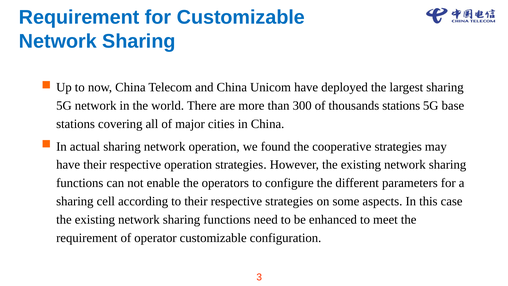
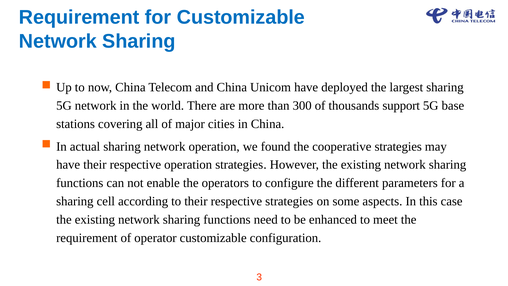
thousands stations: stations -> support
